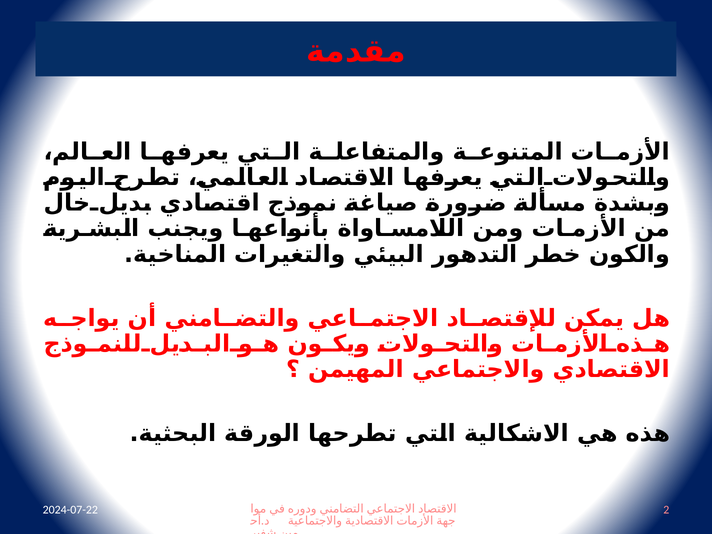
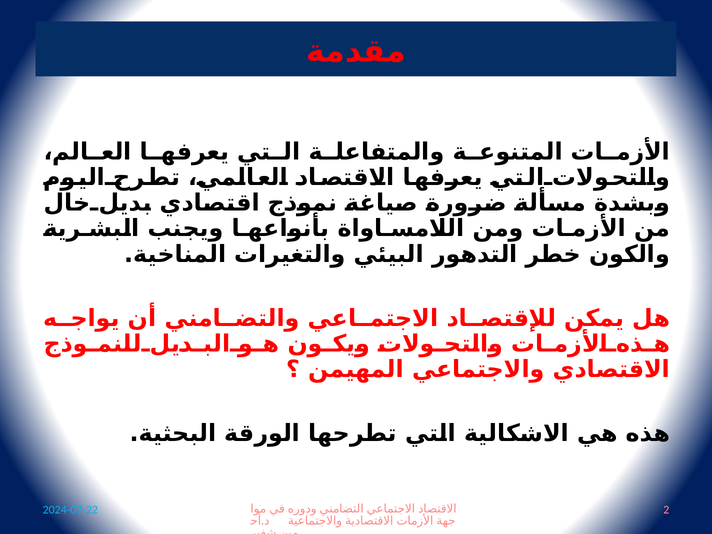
2024-07-22 colour: white -> light blue
